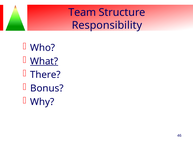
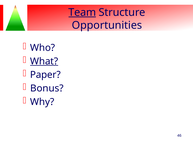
Team underline: none -> present
Responsibility: Responsibility -> Opportunities
There: There -> Paper
